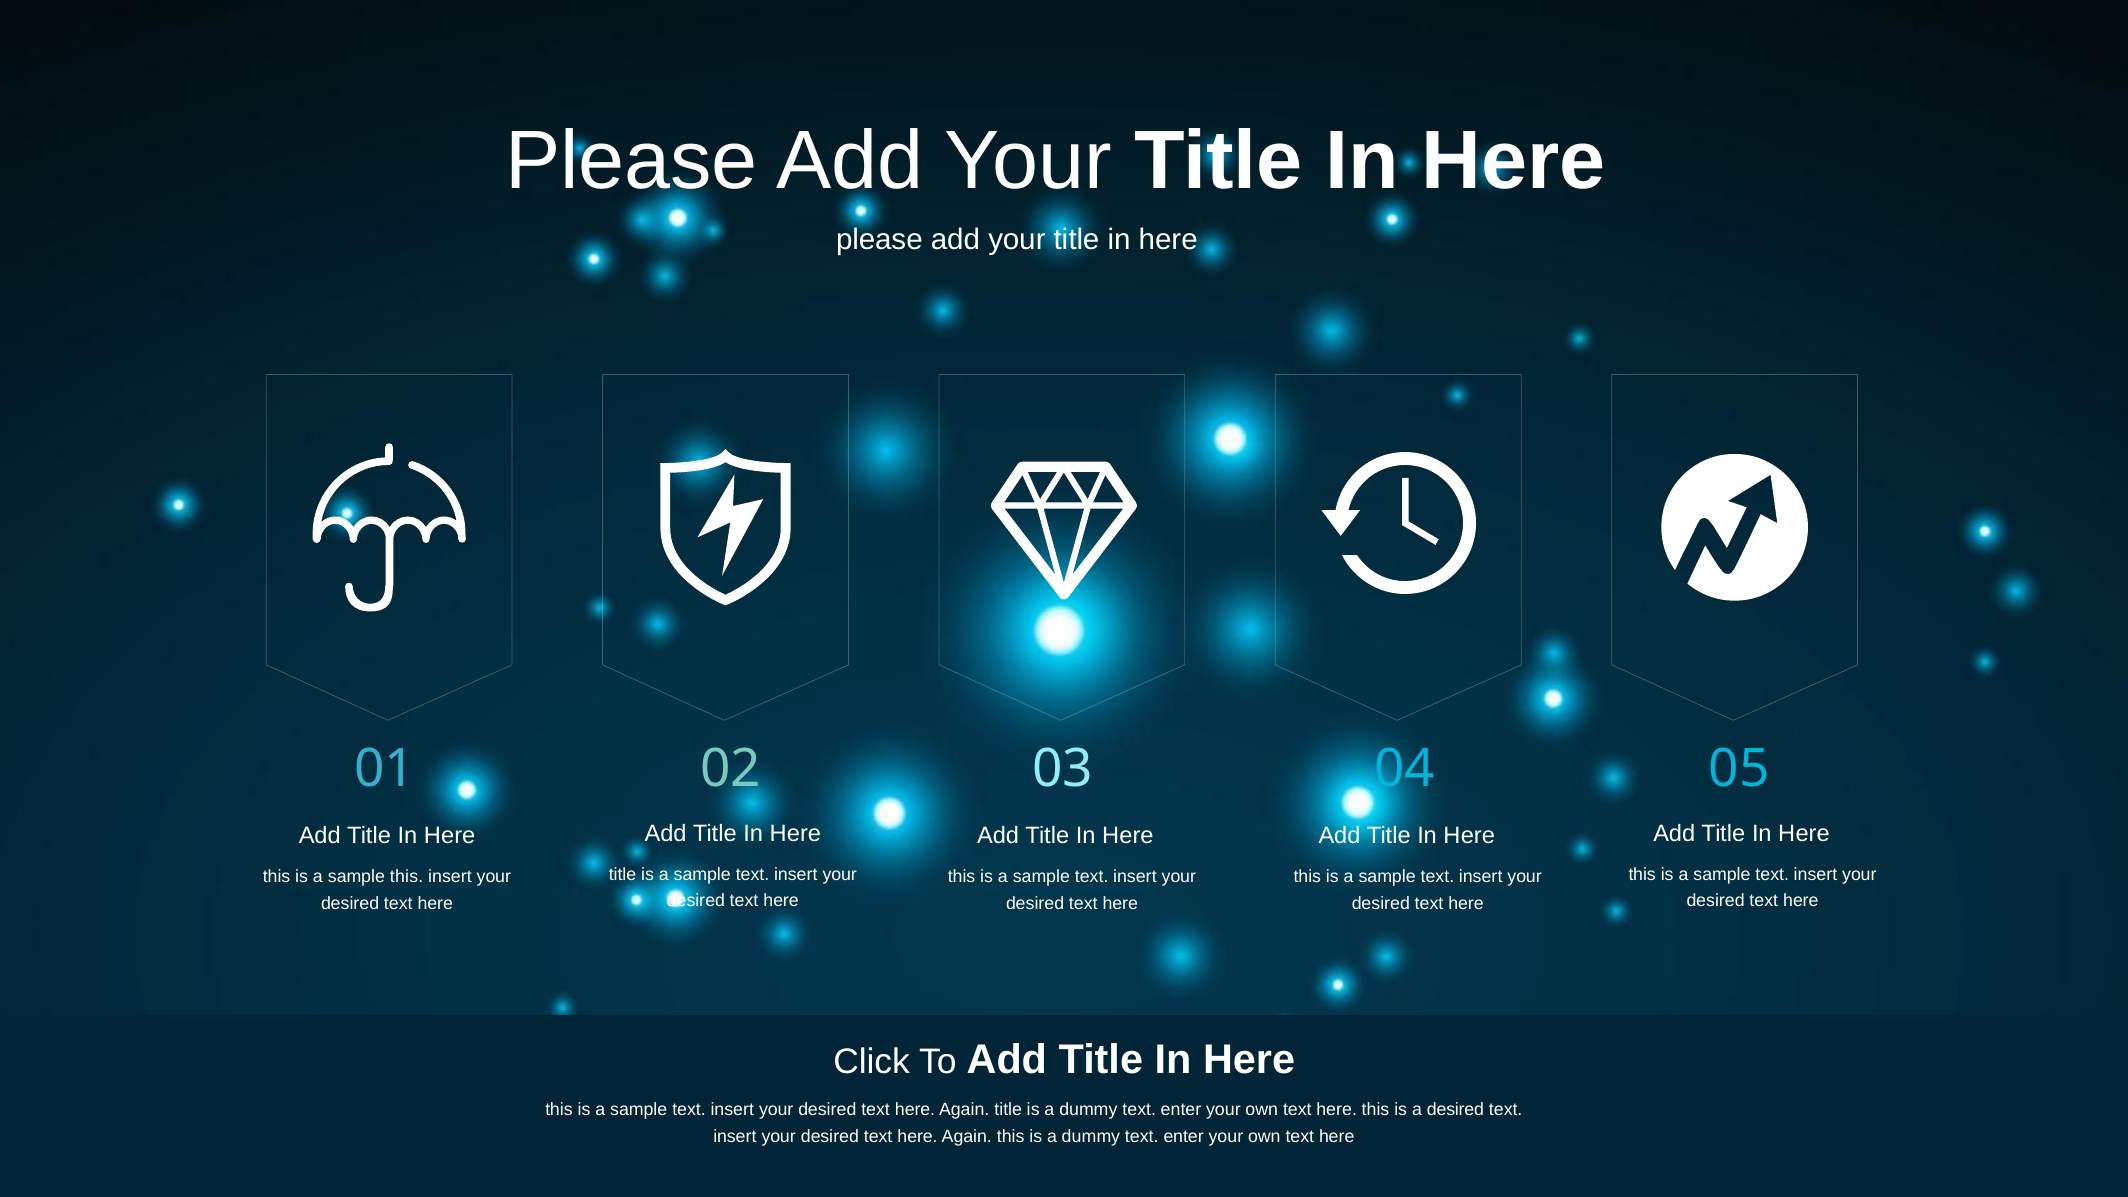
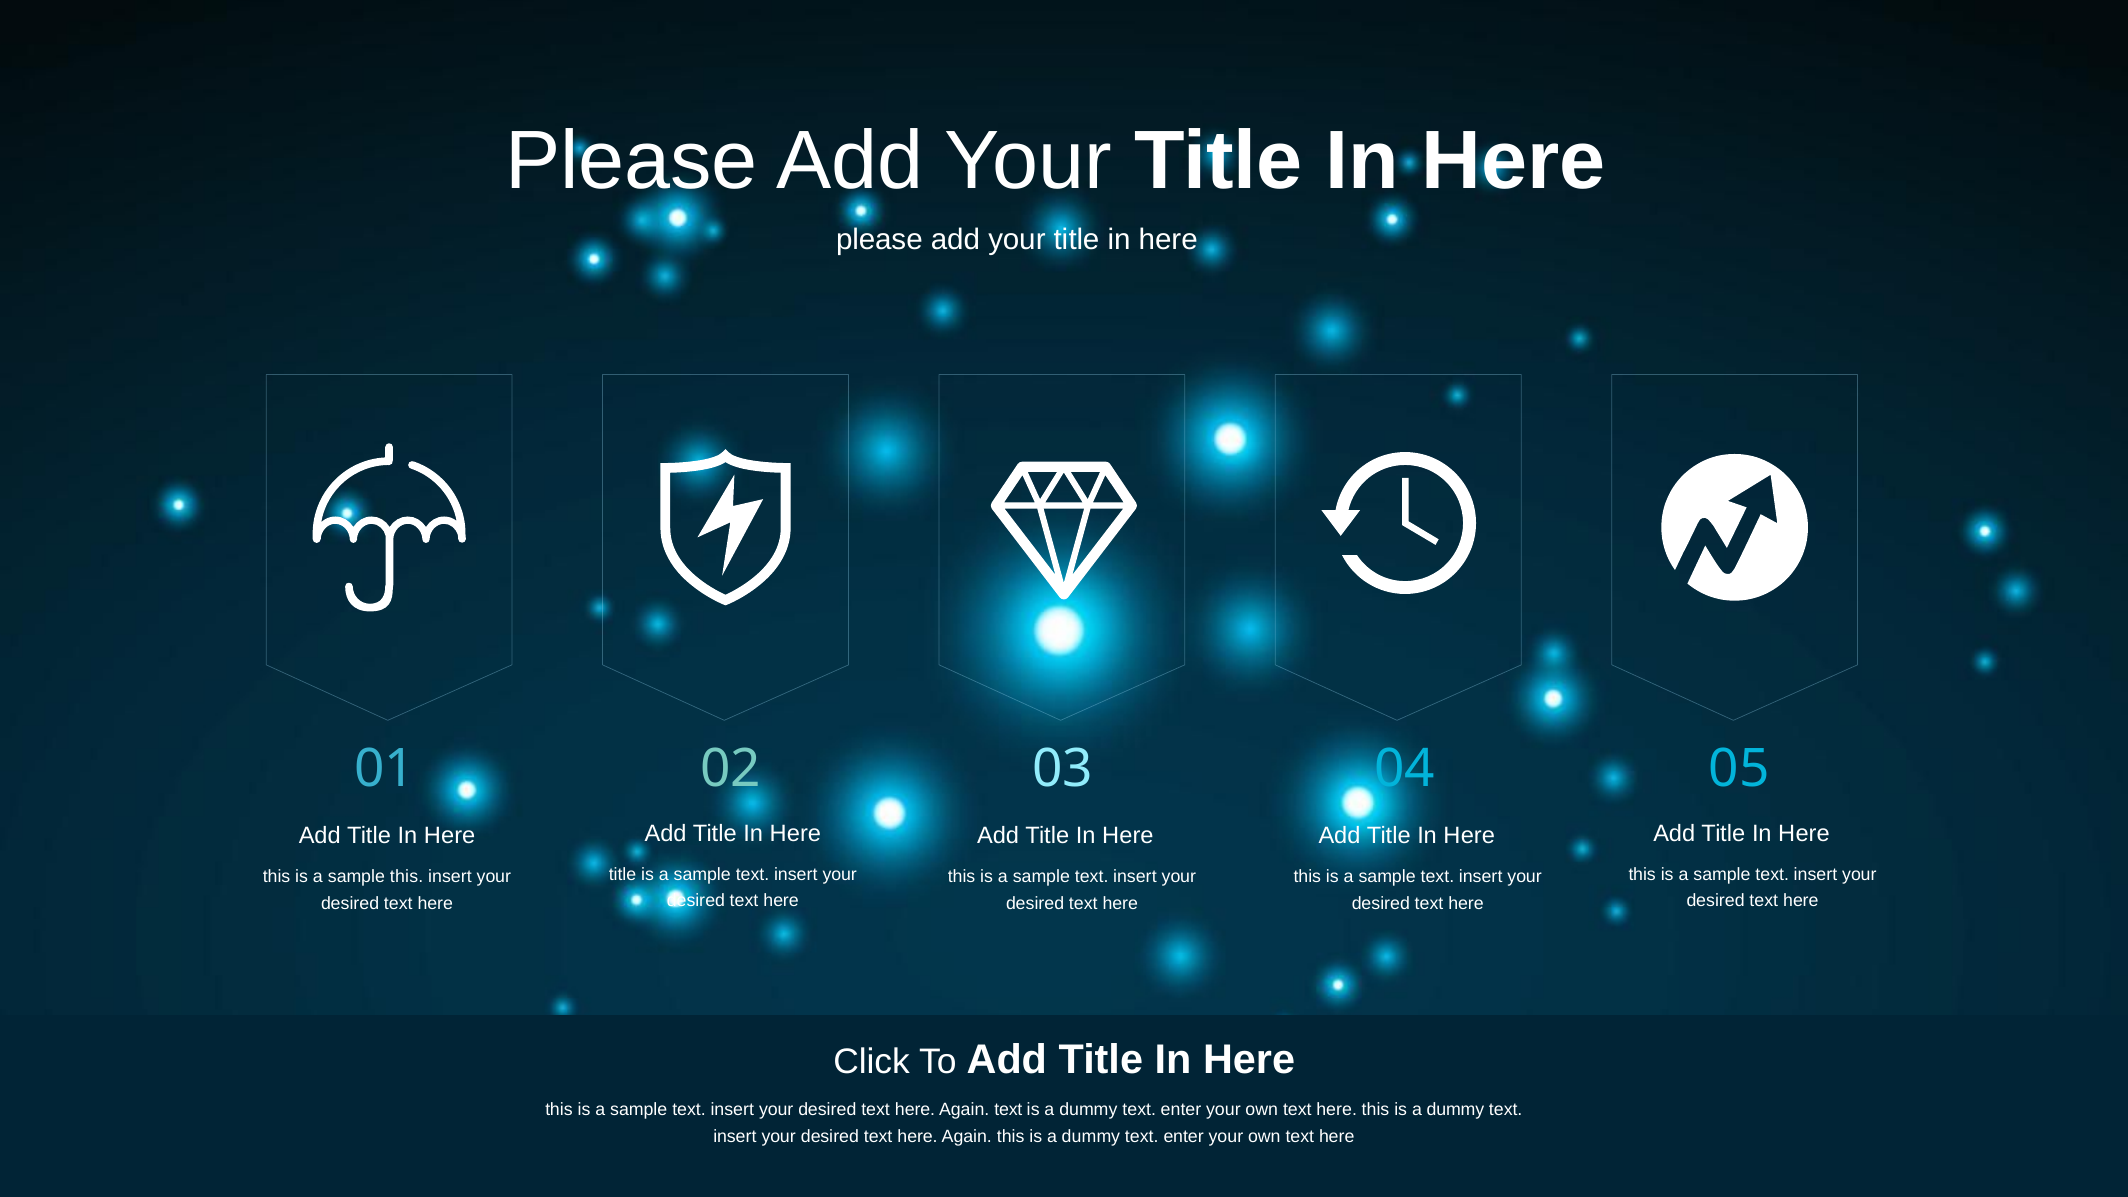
Again title: title -> text
desired at (1455, 1110): desired -> dummy
